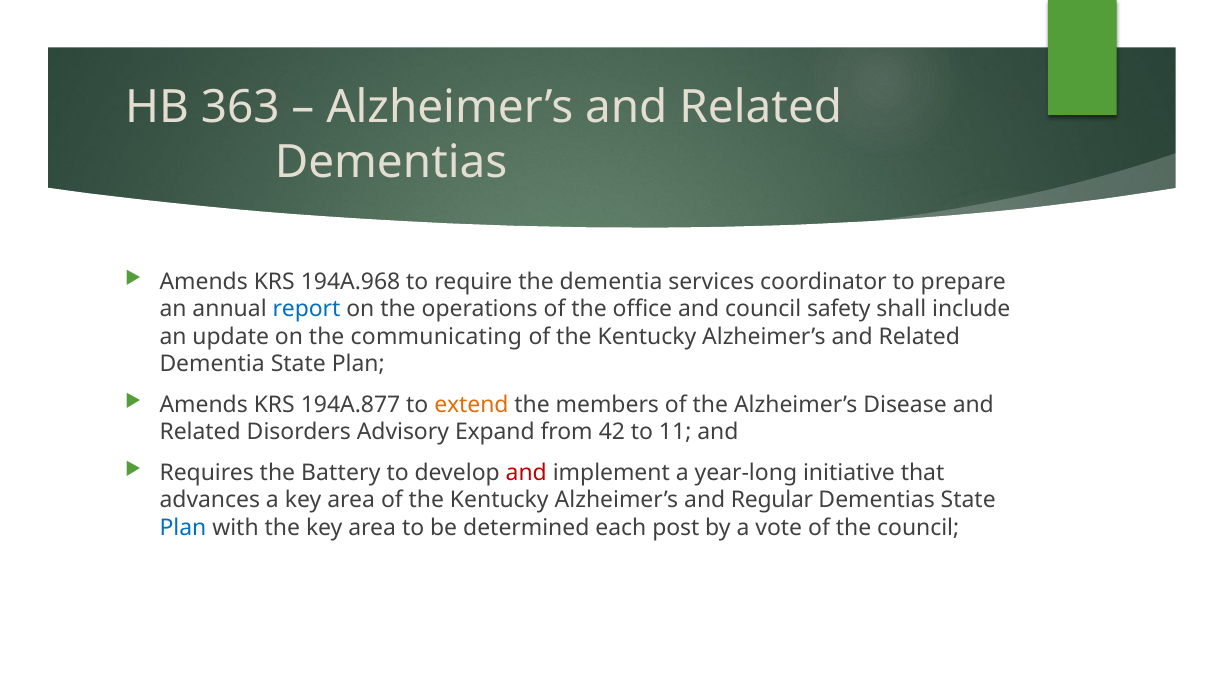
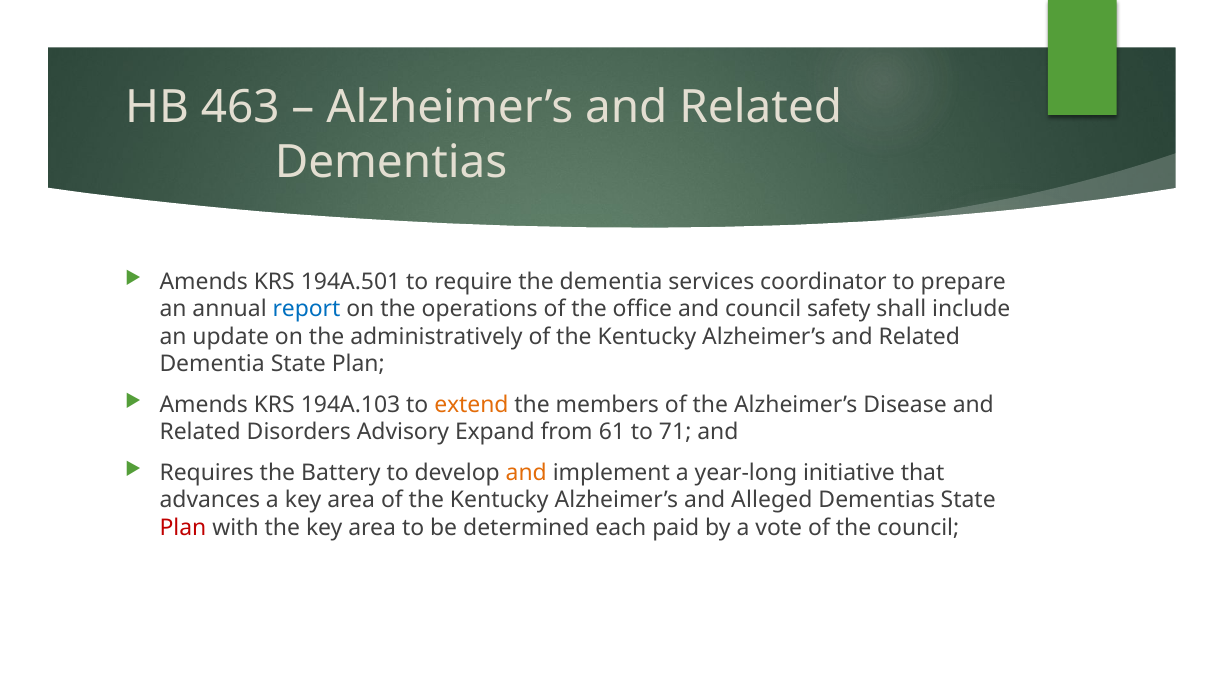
363: 363 -> 463
194A.968: 194A.968 -> 194A.501
communicating: communicating -> administratively
194A.877: 194A.877 -> 194A.103
42: 42 -> 61
11: 11 -> 71
and at (526, 472) colour: red -> orange
Regular: Regular -> Alleged
Plan at (183, 527) colour: blue -> red
post: post -> paid
